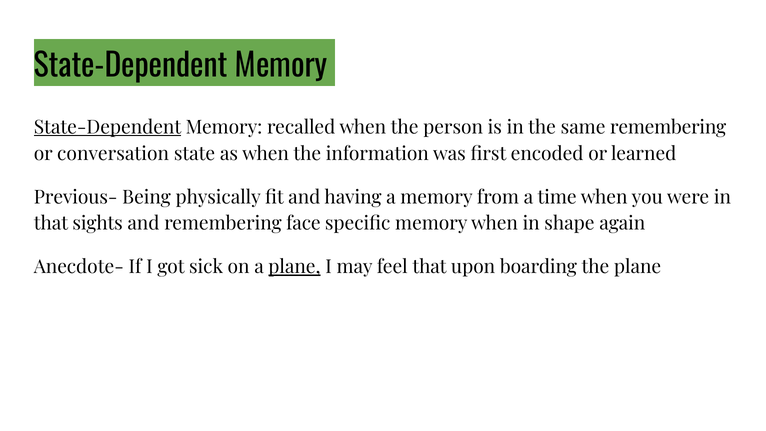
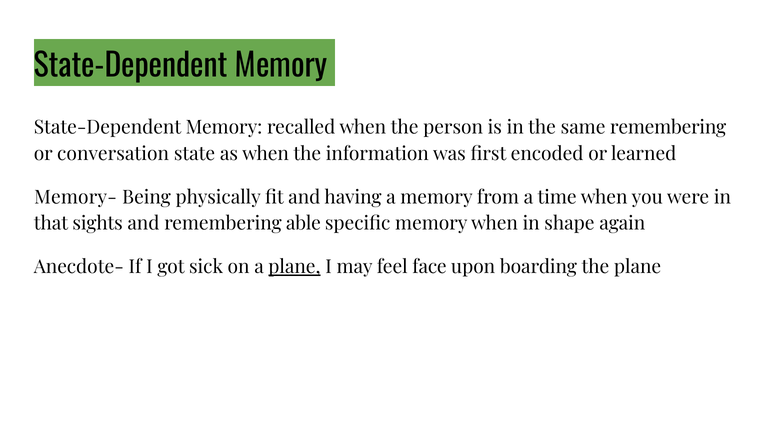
State-Dependent at (107, 127) underline: present -> none
Previous-: Previous- -> Memory-
face: face -> able
feel that: that -> face
